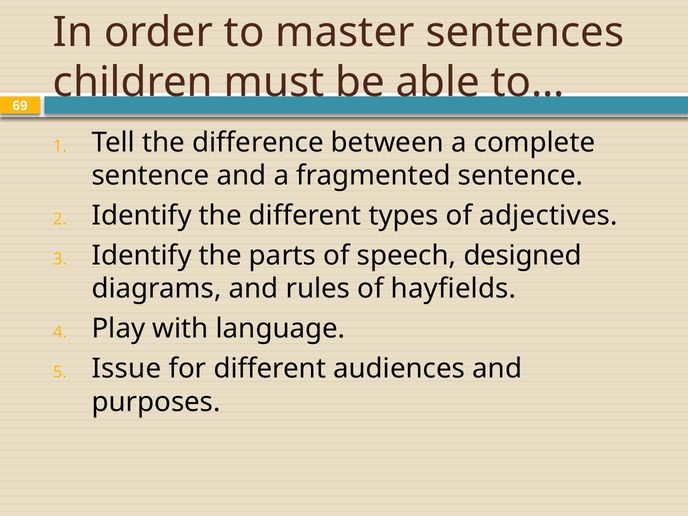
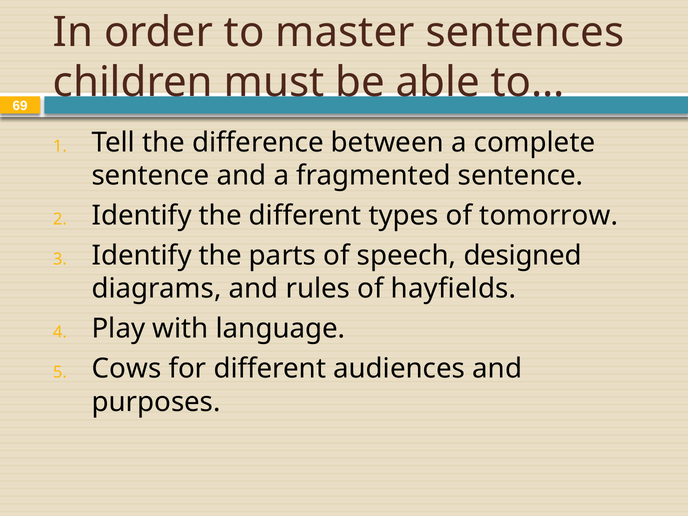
adjectives: adjectives -> tomorrow
Issue: Issue -> Cows
